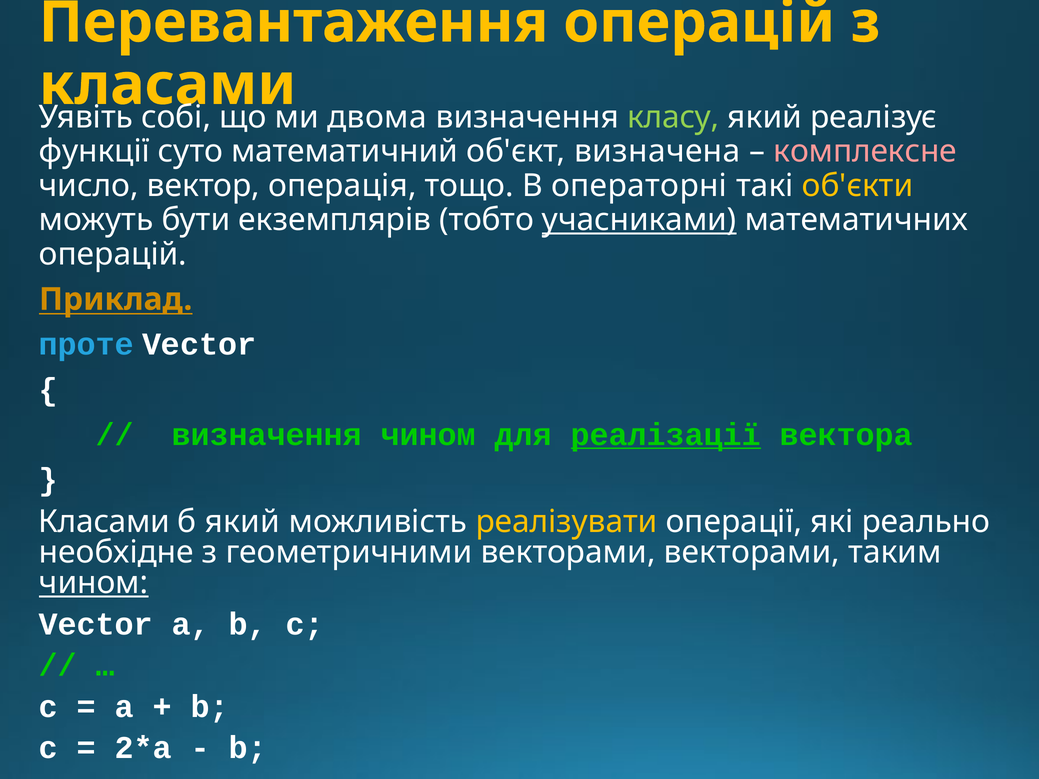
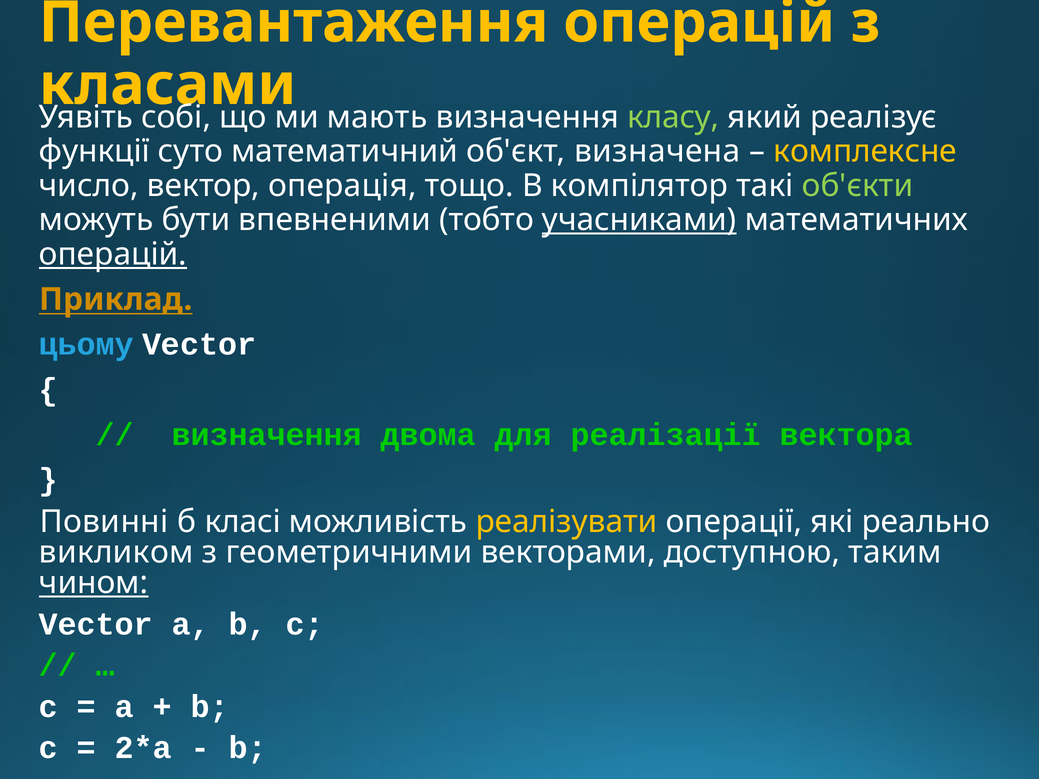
двома: двома -> мають
комплексне colour: pink -> yellow
операторні: операторні -> компілятор
об'єкти colour: yellow -> light green
екземплярів: екземплярів -> впевненими
операцій at (113, 254) underline: none -> present
проте: проте -> цьому
визначення чином: чином -> двома
реалізації underline: present -> none
Класами at (104, 522): Класами -> Повинні
б який: який -> класі
необхідне: необхідне -> викликом
векторами векторами: векторами -> доступною
